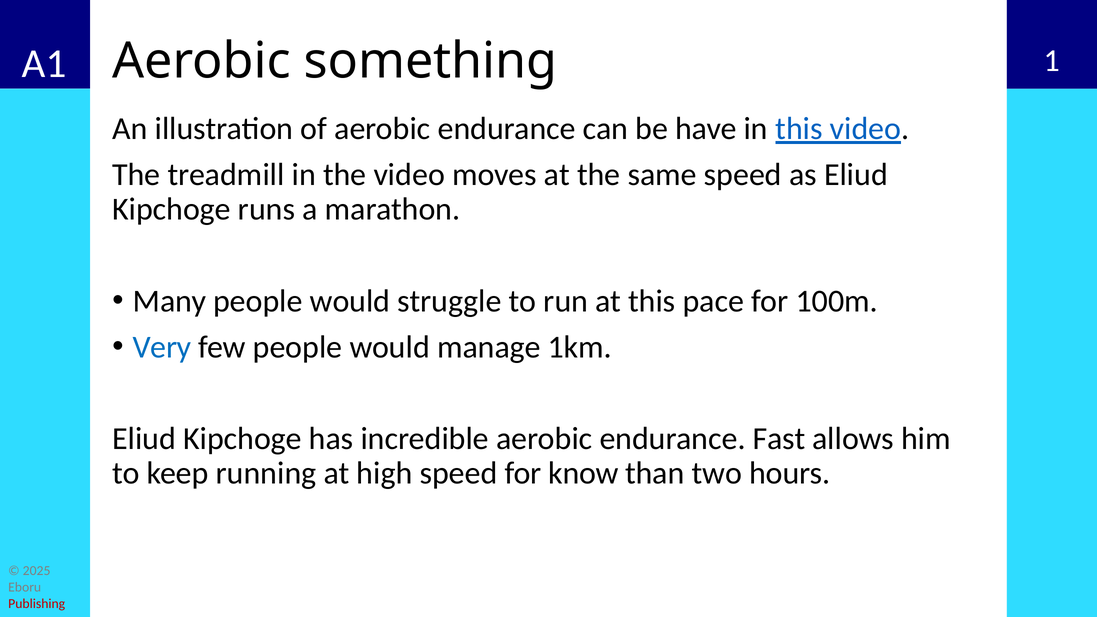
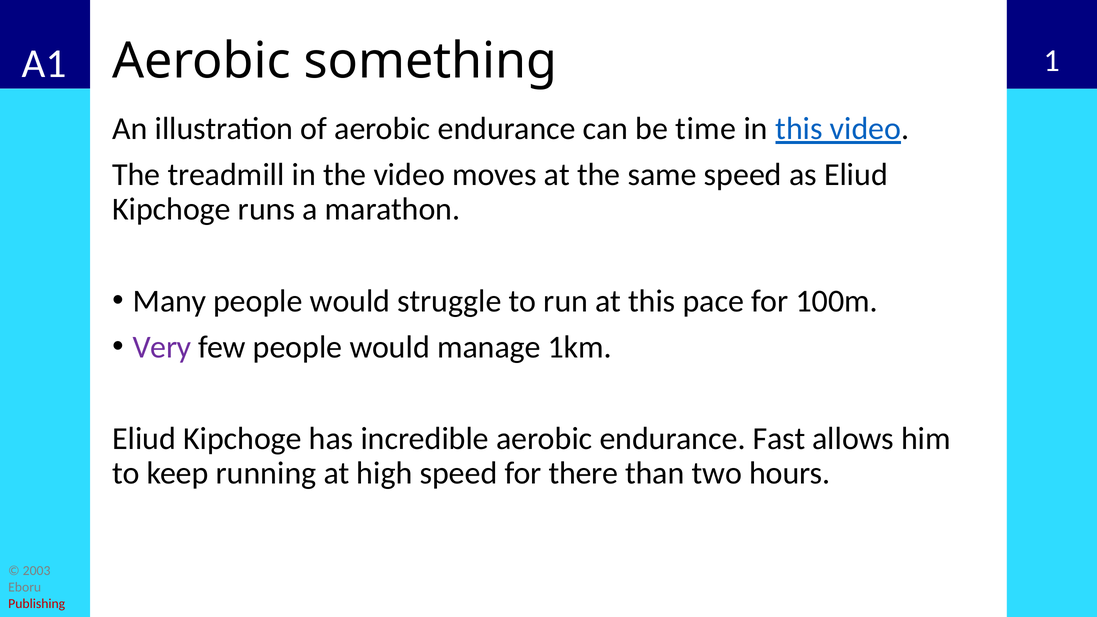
have: have -> time
Very colour: blue -> purple
know: know -> there
2025: 2025 -> 2003
